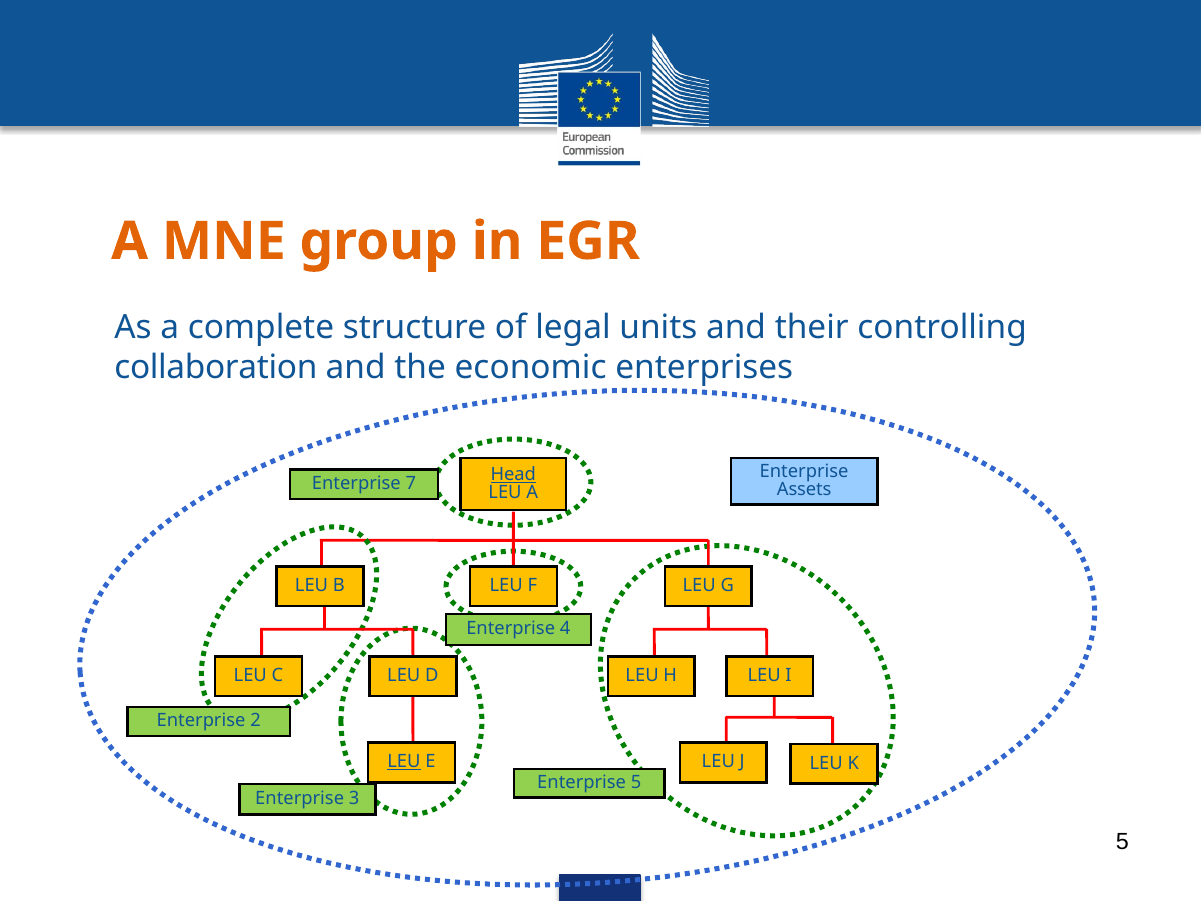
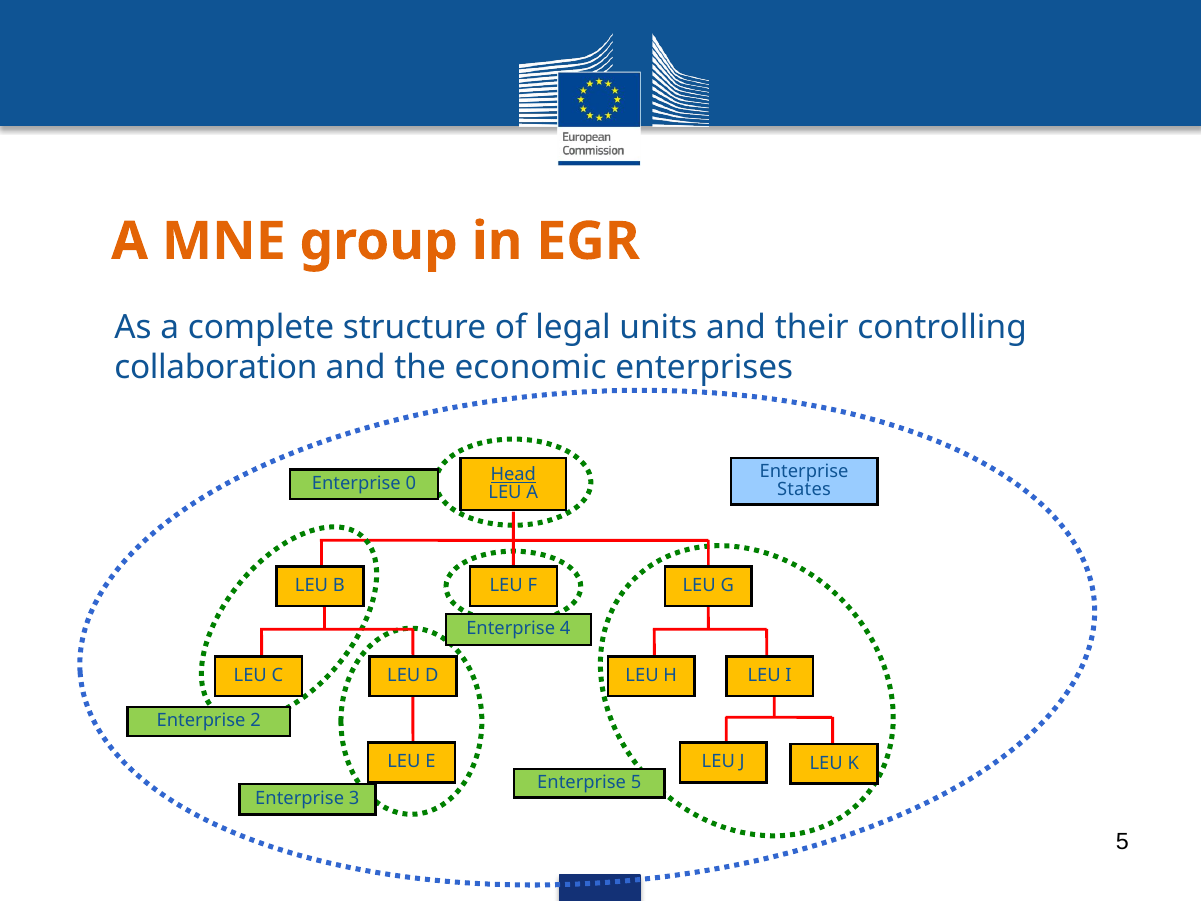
7: 7 -> 0
Assets: Assets -> States
LEU at (404, 762) underline: present -> none
